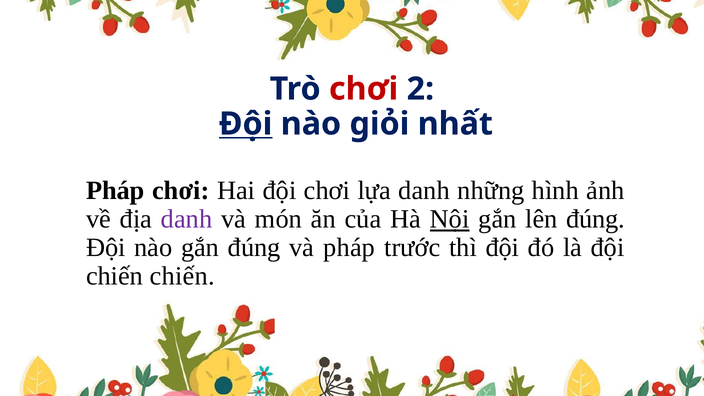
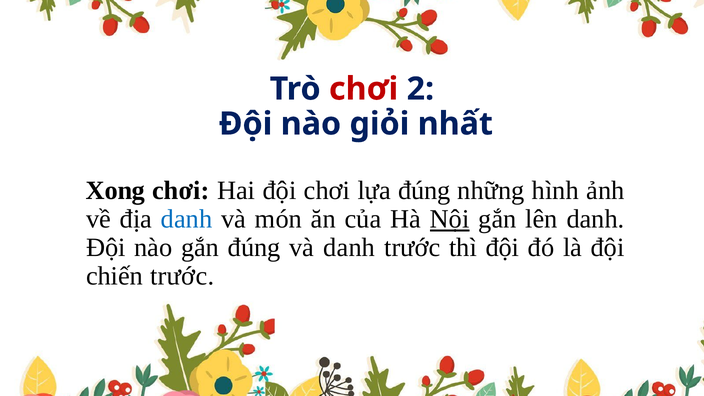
Đội at (246, 124) underline: present -> none
Pháp at (115, 191): Pháp -> Xong
lựa danh: danh -> đúng
danh at (187, 219) colour: purple -> blue
lên đúng: đúng -> danh
và pháp: pháp -> danh
chiến chiến: chiến -> trước
